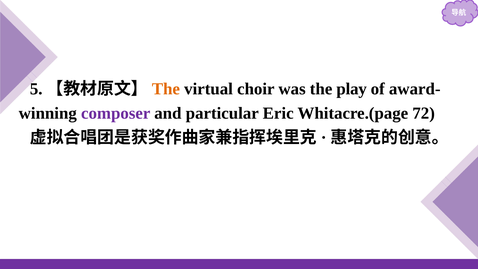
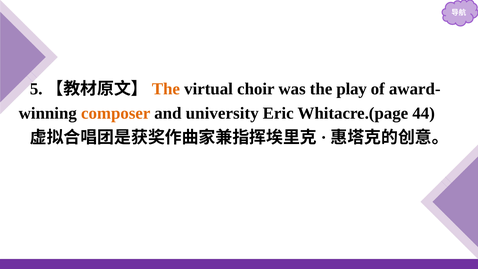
composer colour: purple -> orange
particular: particular -> university
72: 72 -> 44
